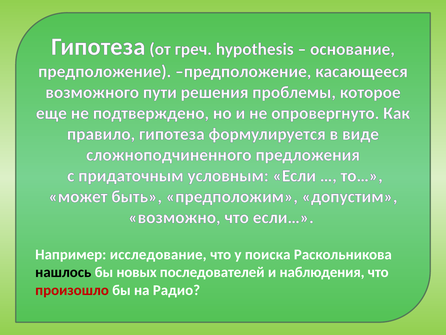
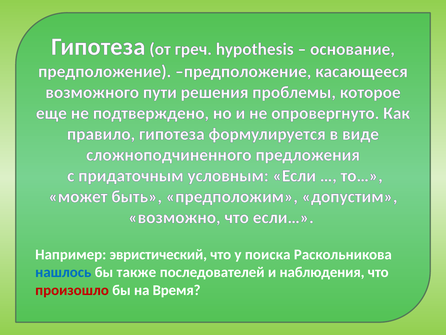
исследование: исследование -> эвристический
нашлось colour: black -> blue
новых: новых -> также
Радио: Радио -> Время
